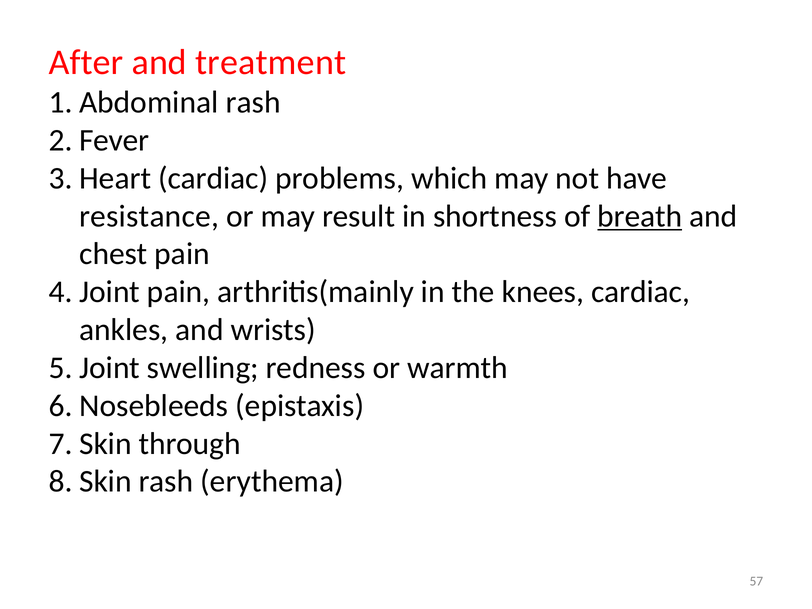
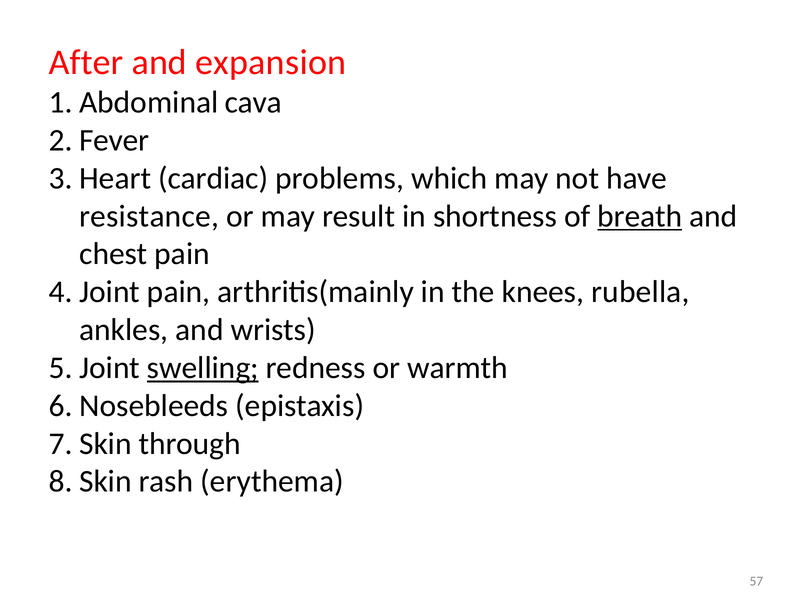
treatment: treatment -> expansion
rash at (253, 102): rash -> cava
knees cardiac: cardiac -> rubella
swelling underline: none -> present
